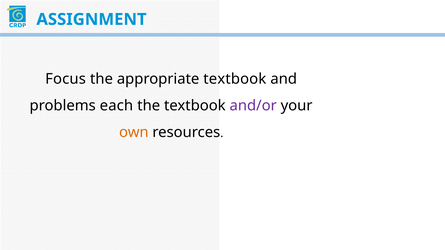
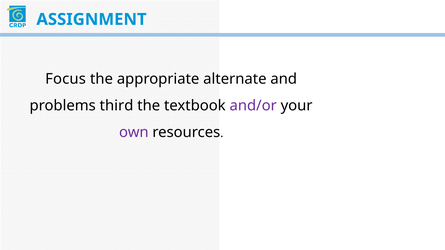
appropriate textbook: textbook -> alternate
each: each -> third
own colour: orange -> purple
